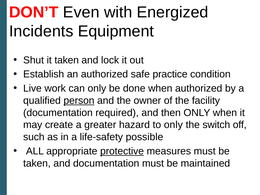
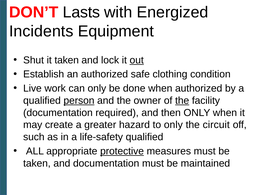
Even: Even -> Lasts
out underline: none -> present
practice: practice -> clothing
the at (182, 101) underline: none -> present
switch: switch -> circuit
life-safety possible: possible -> qualified
